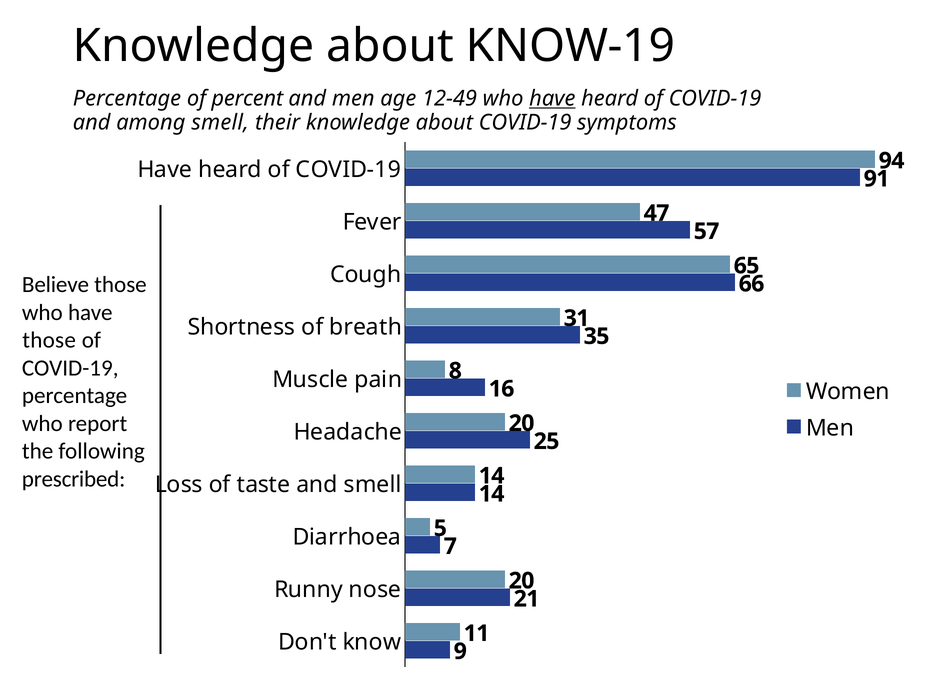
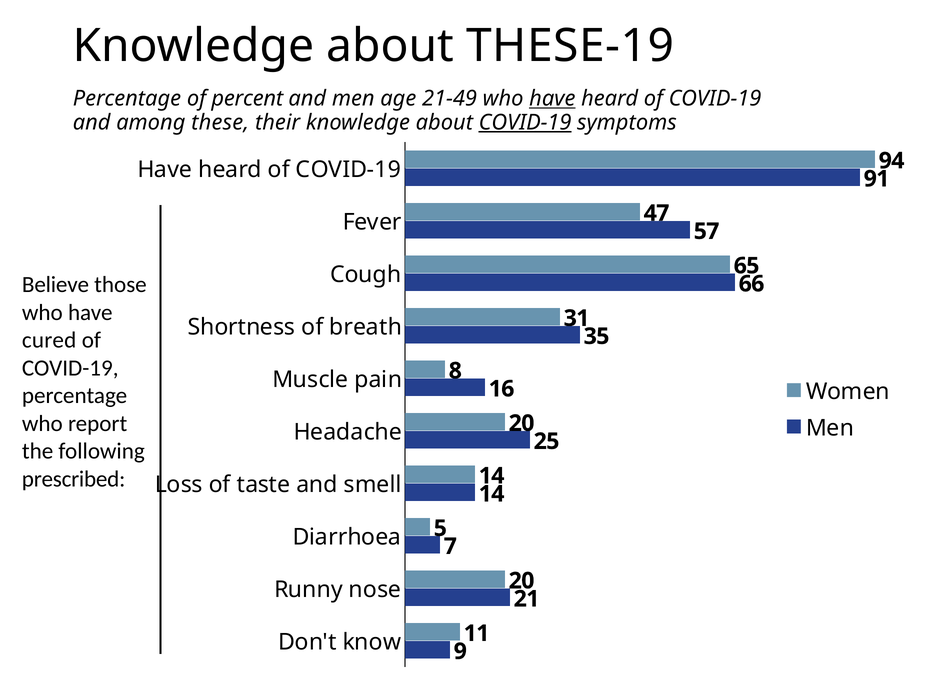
KNOW-19: KNOW-19 -> THESE-19
12-49: 12-49 -> 21-49
among smell: smell -> these
COVID-19 at (525, 122) underline: none -> present
those at (49, 340): those -> cured
